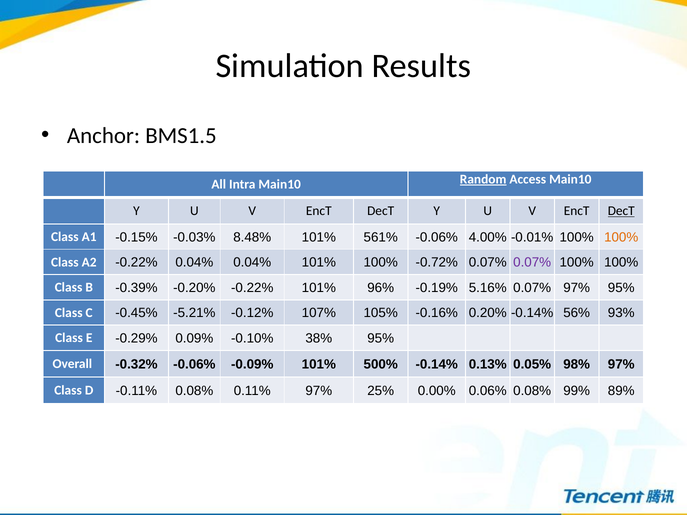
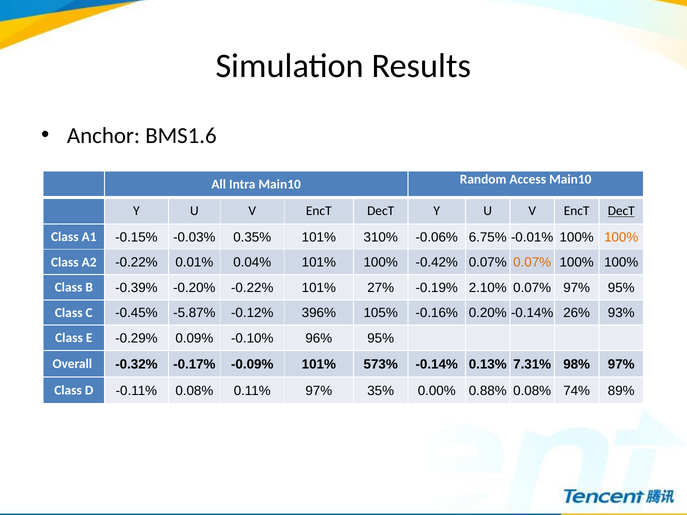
BMS1.5: BMS1.5 -> BMS1.6
Random underline: present -> none
8.48%: 8.48% -> 0.35%
561%: 561% -> 310%
4.00%: 4.00% -> 6.75%
-0.22% 0.04%: 0.04% -> 0.01%
-0.72%: -0.72% -> -0.42%
0.07% at (532, 263) colour: purple -> orange
96%: 96% -> 27%
5.16%: 5.16% -> 2.10%
-5.21%: -5.21% -> -5.87%
107%: 107% -> 396%
56%: 56% -> 26%
38%: 38% -> 96%
-0.32% -0.06%: -0.06% -> -0.17%
500%: 500% -> 573%
0.05%: 0.05% -> 7.31%
25%: 25% -> 35%
0.06%: 0.06% -> 0.88%
99%: 99% -> 74%
